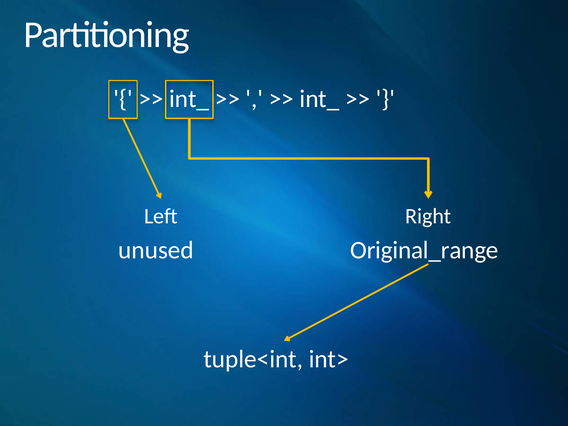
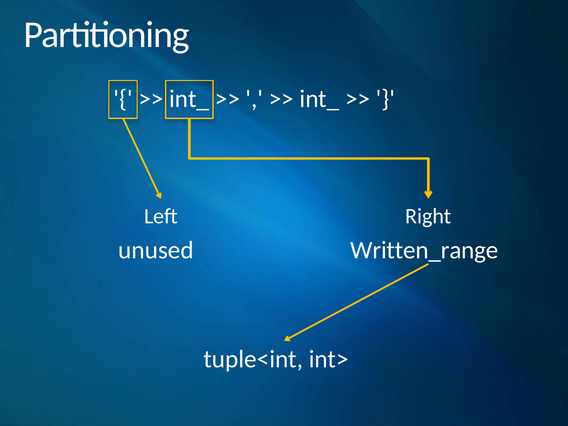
Original_range: Original_range -> Written_range
